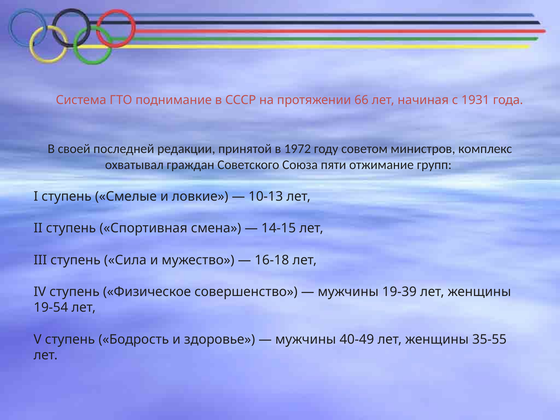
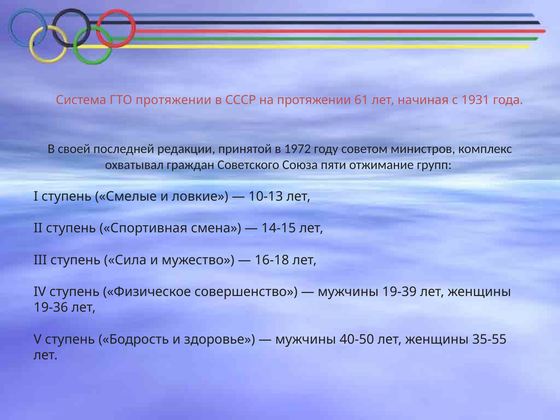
ГТО поднимание: поднимание -> протяжении
66: 66 -> 61
19-54: 19-54 -> 19-36
40-49: 40-49 -> 40-50
